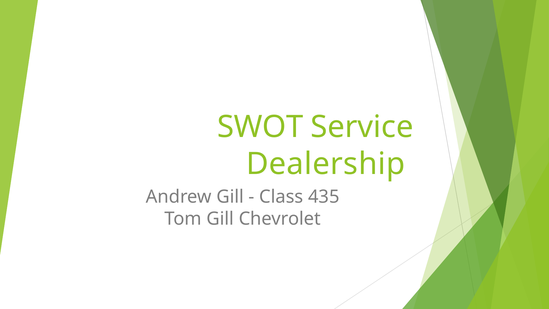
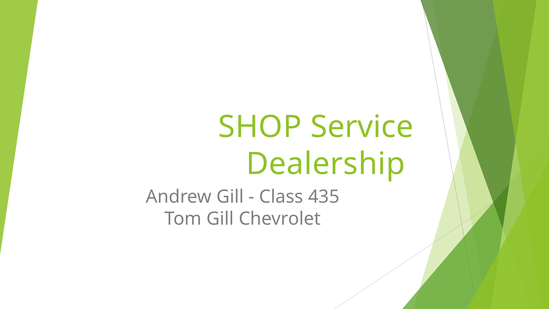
SWOT: SWOT -> SHOP
